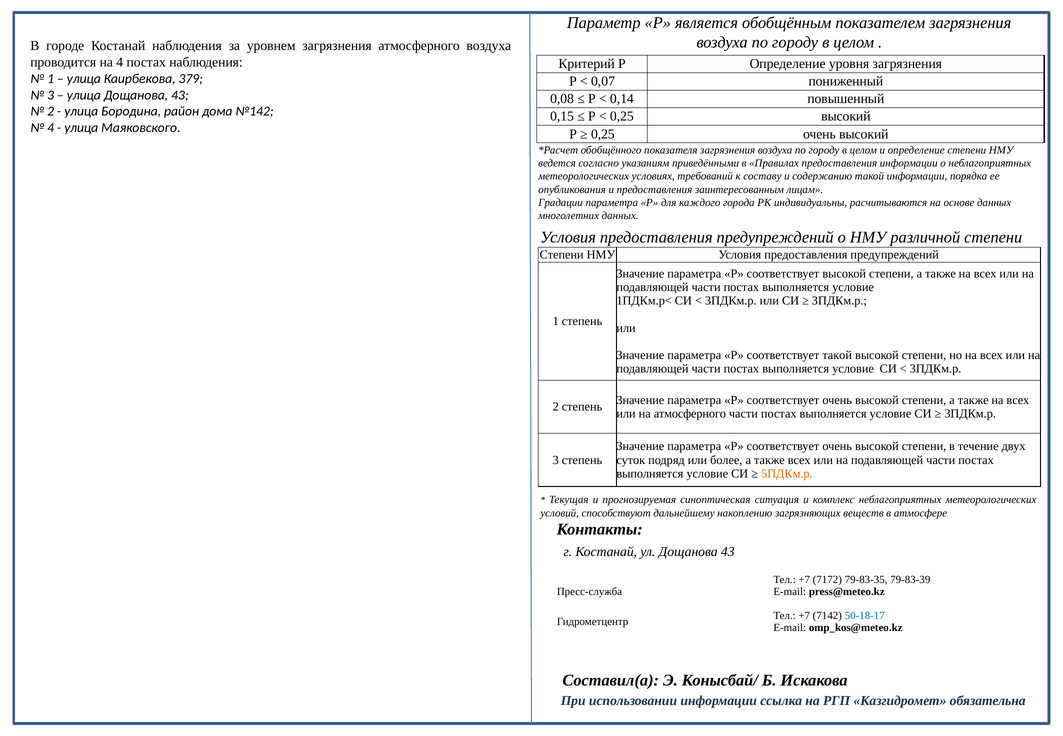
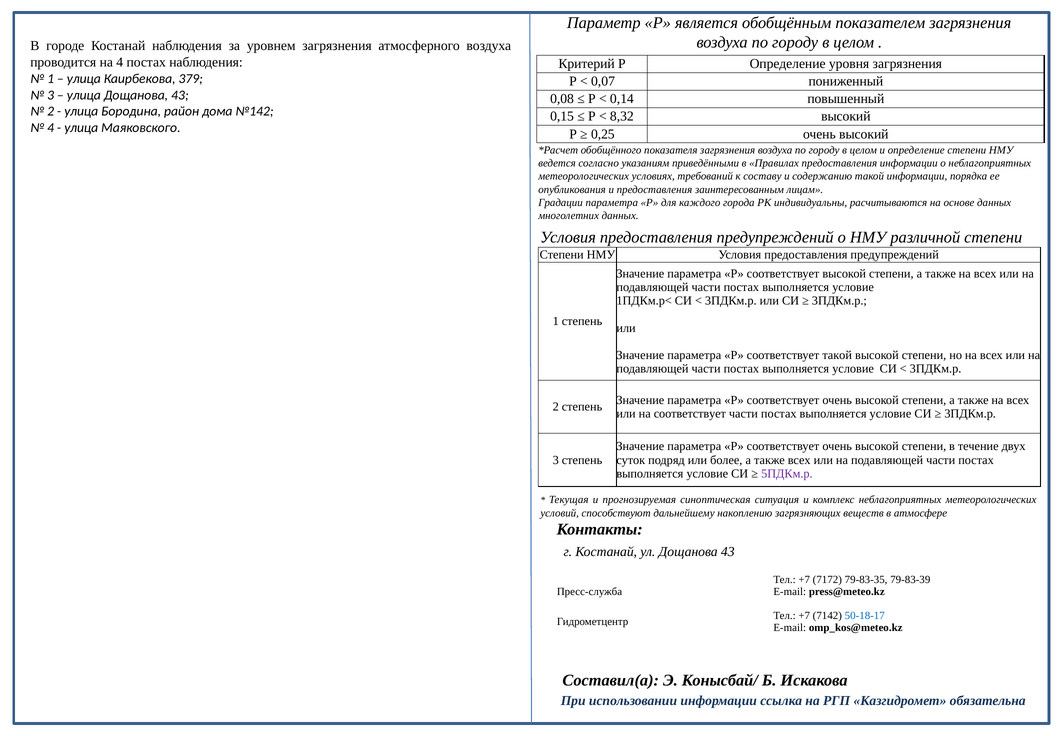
0,25 at (622, 116): 0,25 -> 8,32
на атмосферного: атмосферного -> соответствует
5ПДКм.р colour: orange -> purple
